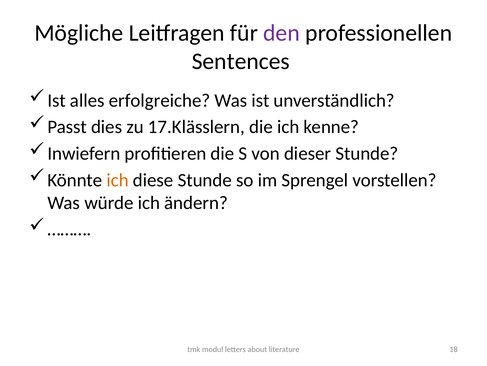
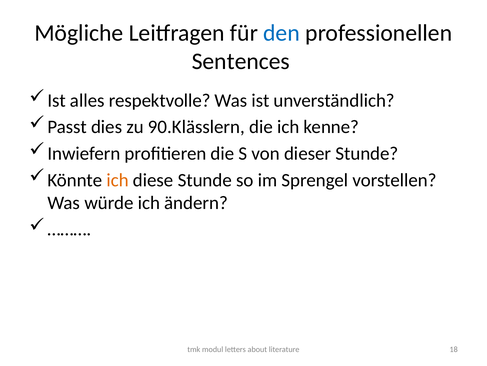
den colour: purple -> blue
erfolgreiche: erfolgreiche -> respektvolle
17.Klässlern: 17.Klässlern -> 90.Klässlern
